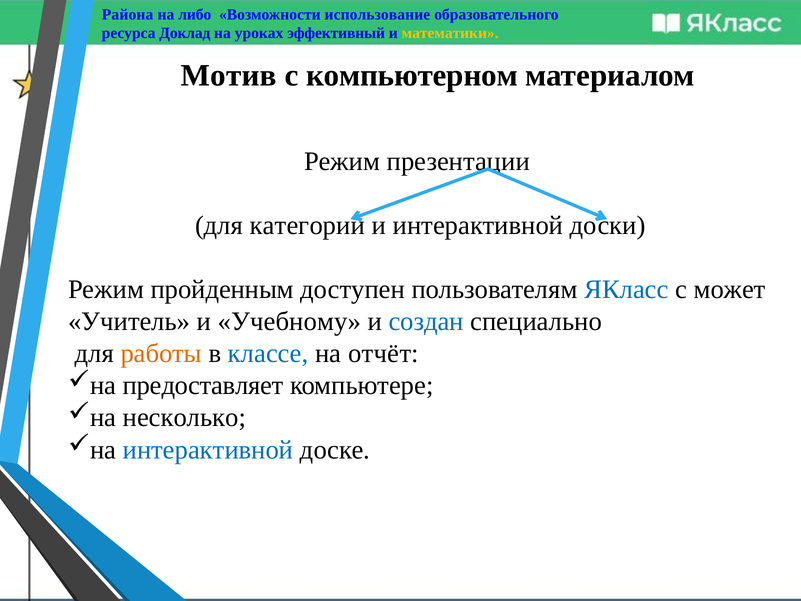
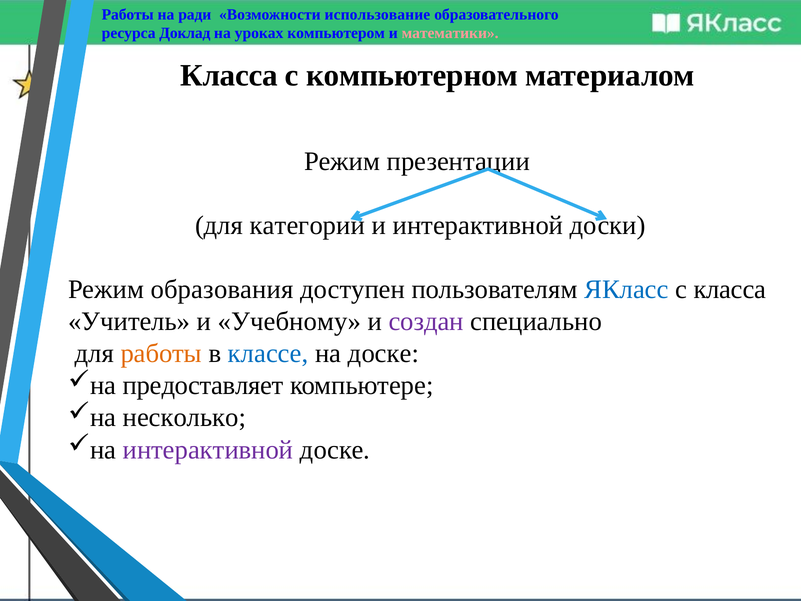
Района at (128, 14): Района -> Работы
либо: либо -> ради
эффективный: эффективный -> компьютером
математики colour: yellow -> pink
Мотив at (229, 75): Мотив -> Класса
пройденным: пройденным -> образования
с может: может -> класса
создан colour: blue -> purple
на отчёт: отчёт -> доске
интерактивной at (208, 450) colour: blue -> purple
